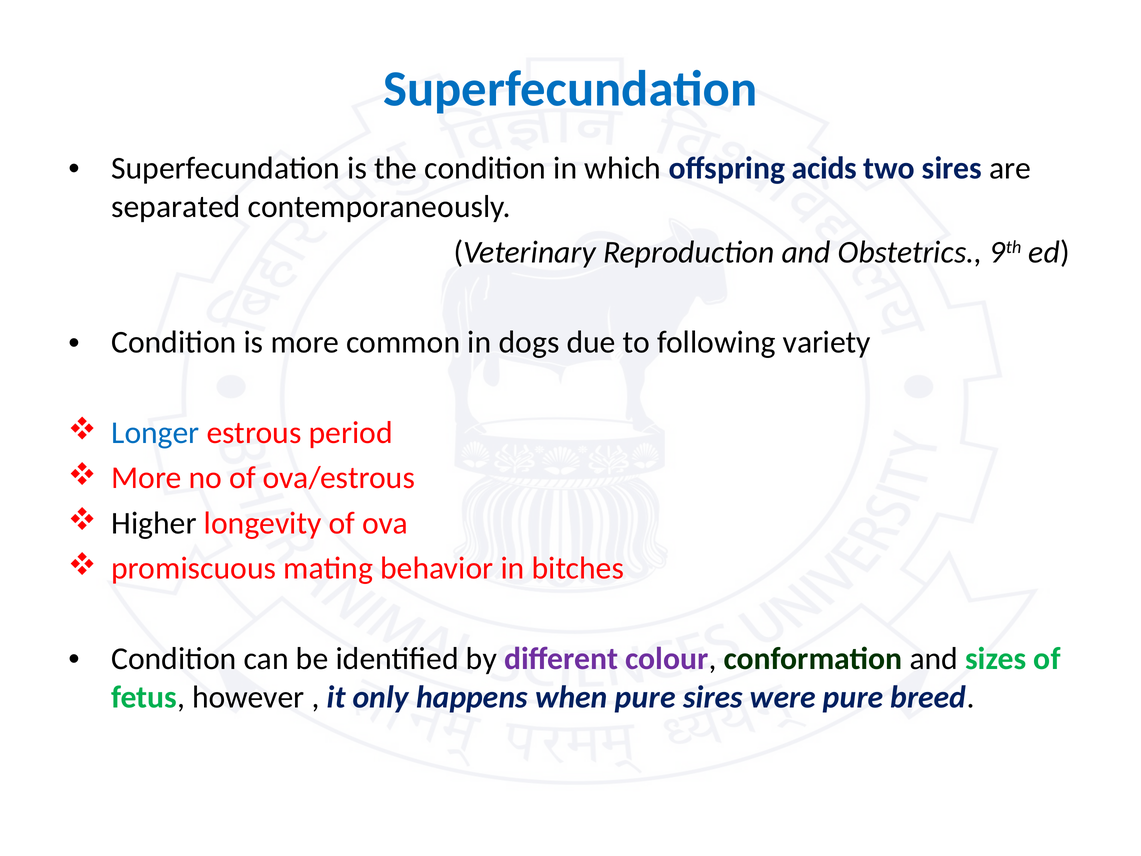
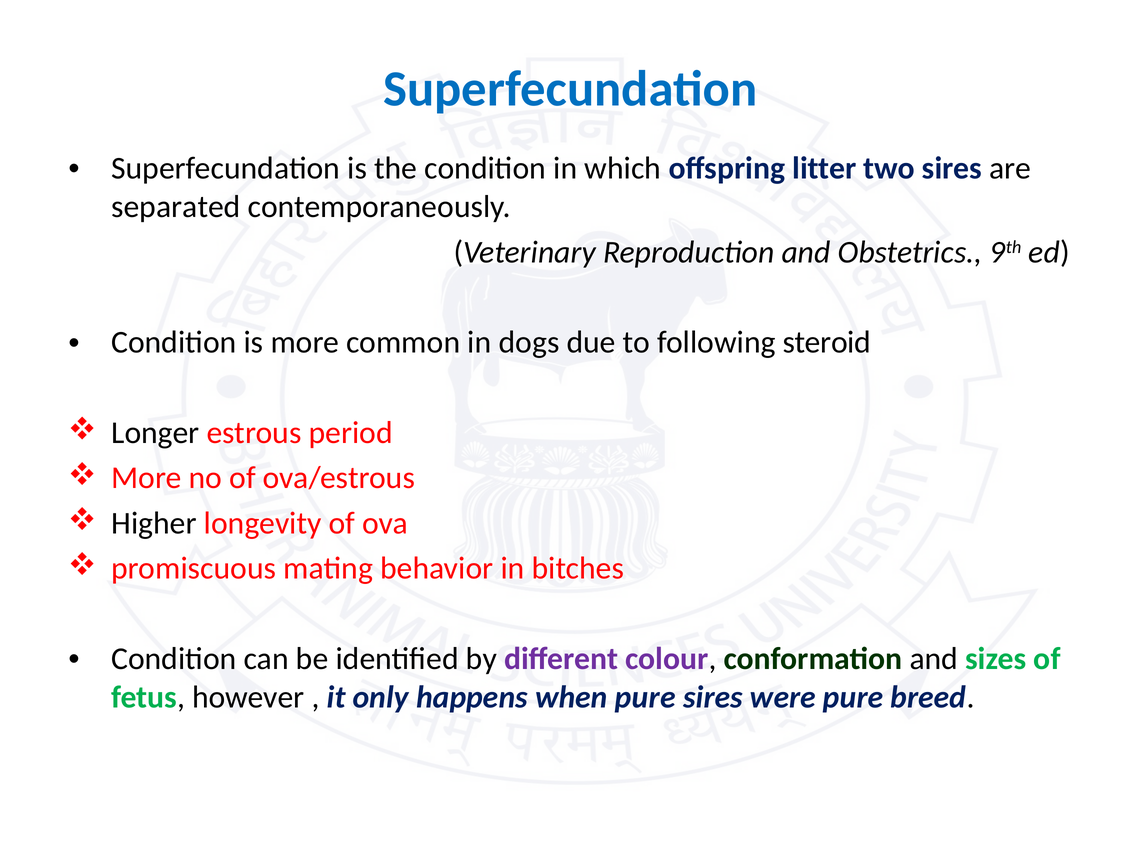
acids: acids -> litter
variety: variety -> steroid
Longer colour: blue -> black
